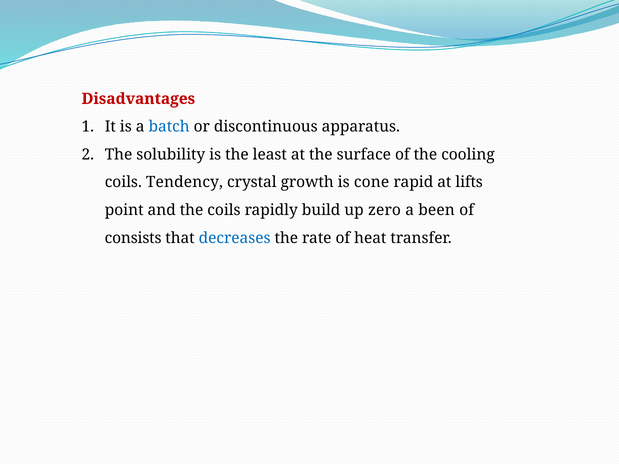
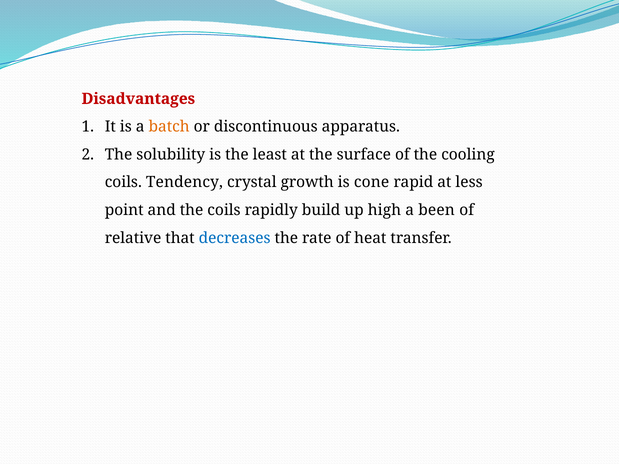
batch colour: blue -> orange
lifts: lifts -> less
zero: zero -> high
consists: consists -> relative
